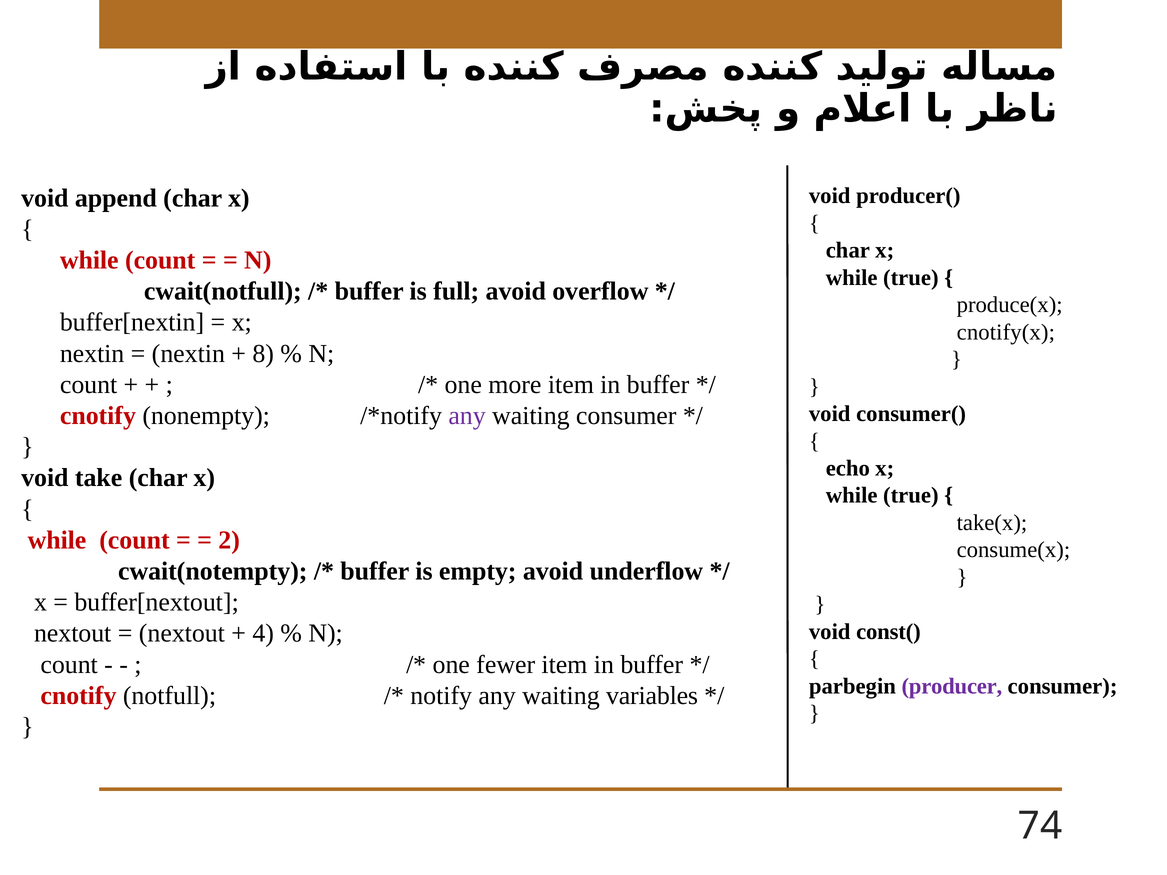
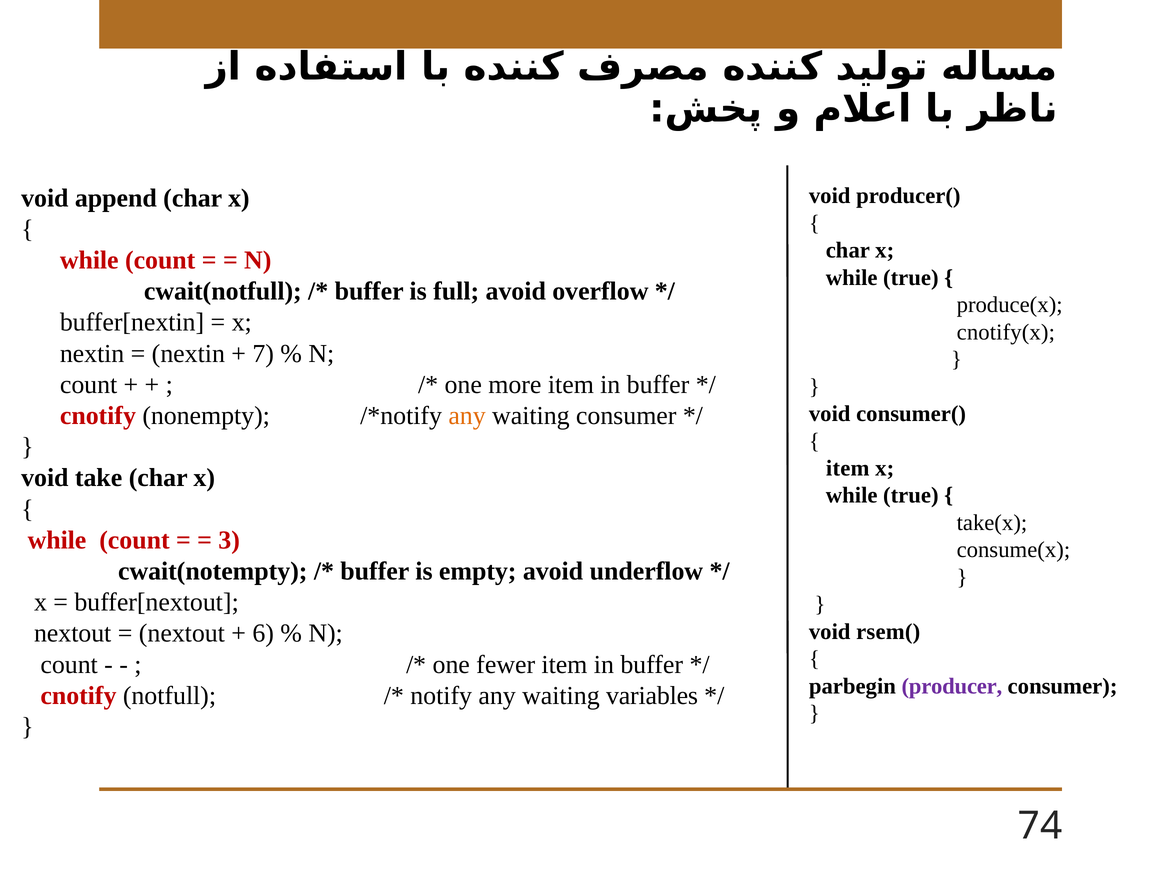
8: 8 -> 7
any at (467, 416) colour: purple -> orange
echo at (848, 468): echo -> item
2: 2 -> 3
const(: const( -> rsem(
4: 4 -> 6
